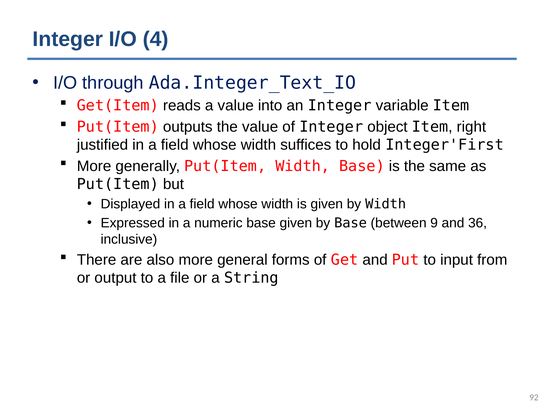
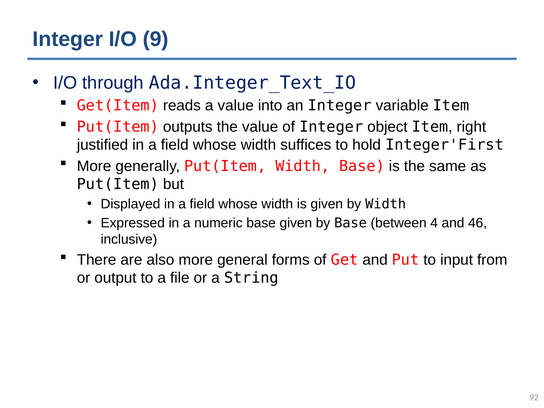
4: 4 -> 9
9: 9 -> 4
36: 36 -> 46
